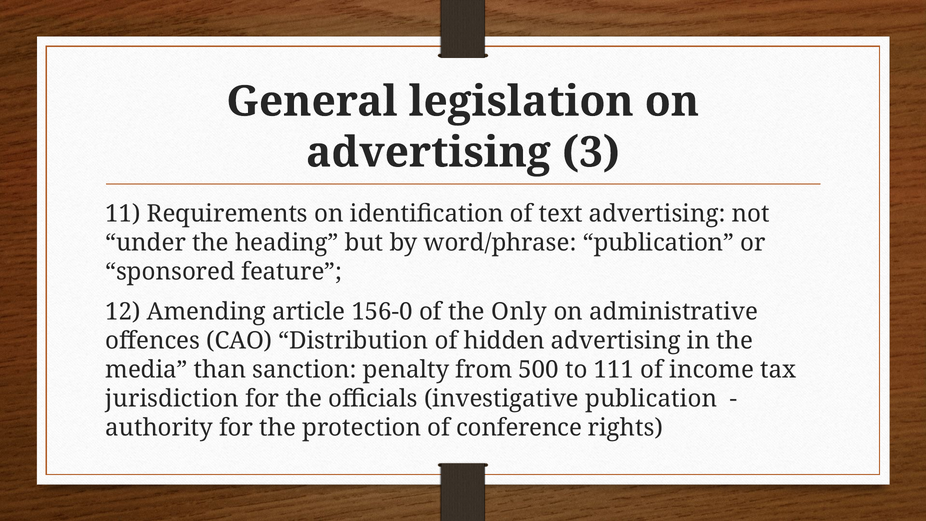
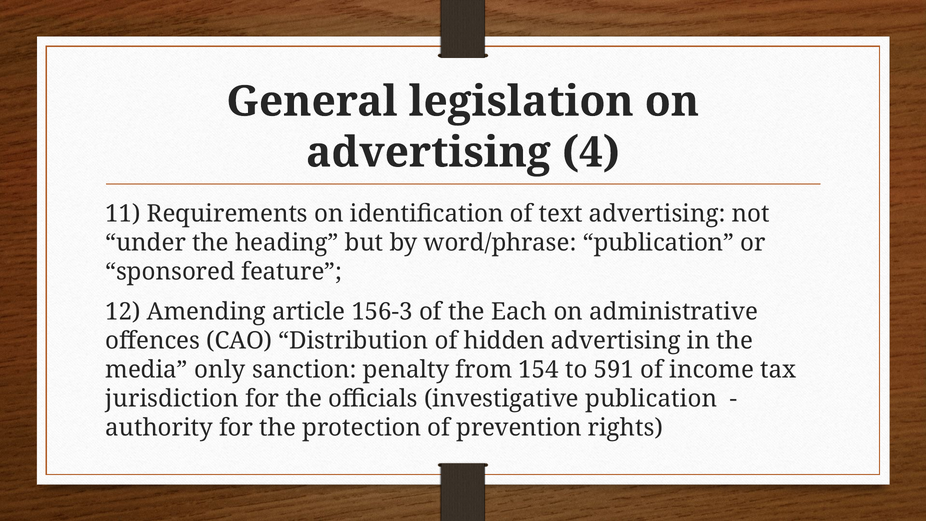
3: 3 -> 4
156-0: 156-0 -> 156-3
Only: Only -> Each
than: than -> only
500: 500 -> 154
111: 111 -> 591
conference: conference -> prevention
